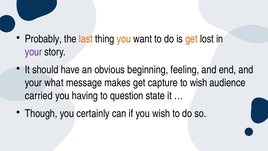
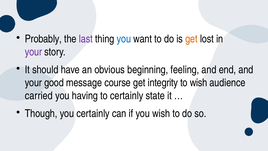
last colour: orange -> purple
you at (124, 39) colour: orange -> blue
what: what -> good
makes: makes -> course
capture: capture -> integrity
to question: question -> certainly
